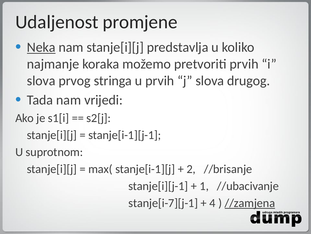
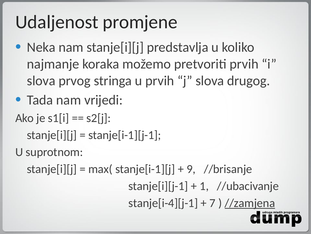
Neka underline: present -> none
2: 2 -> 9
stanje[i-7][j-1: stanje[i-7][j-1 -> stanje[i-4][j-1
4: 4 -> 7
